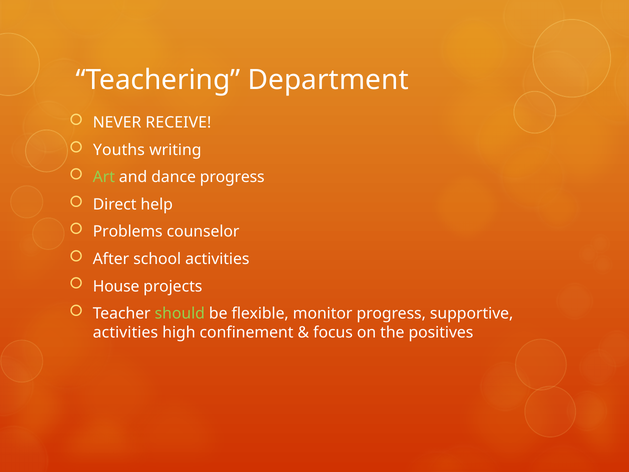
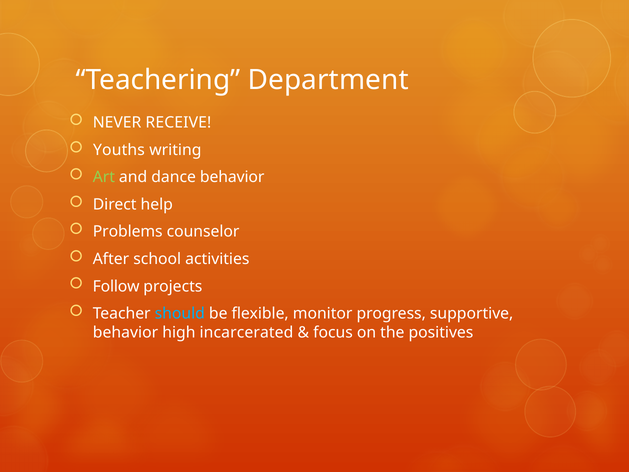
dance progress: progress -> behavior
House: House -> Follow
should colour: light green -> light blue
activities at (125, 332): activities -> behavior
confinement: confinement -> incarcerated
